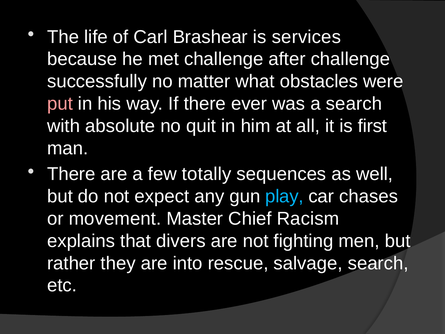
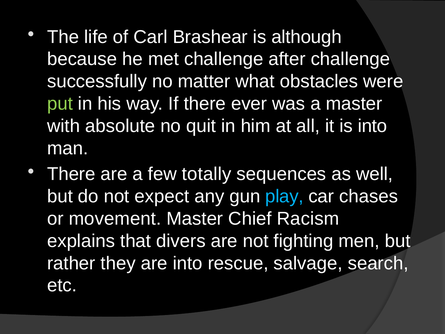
services: services -> although
put colour: pink -> light green
a search: search -> master
is first: first -> into
